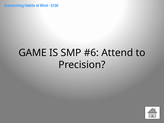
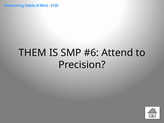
GAME: GAME -> THEM
